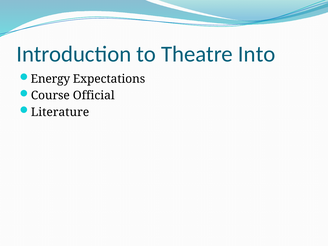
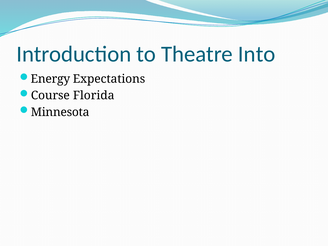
Official: Official -> Florida
Literature: Literature -> Minnesota
